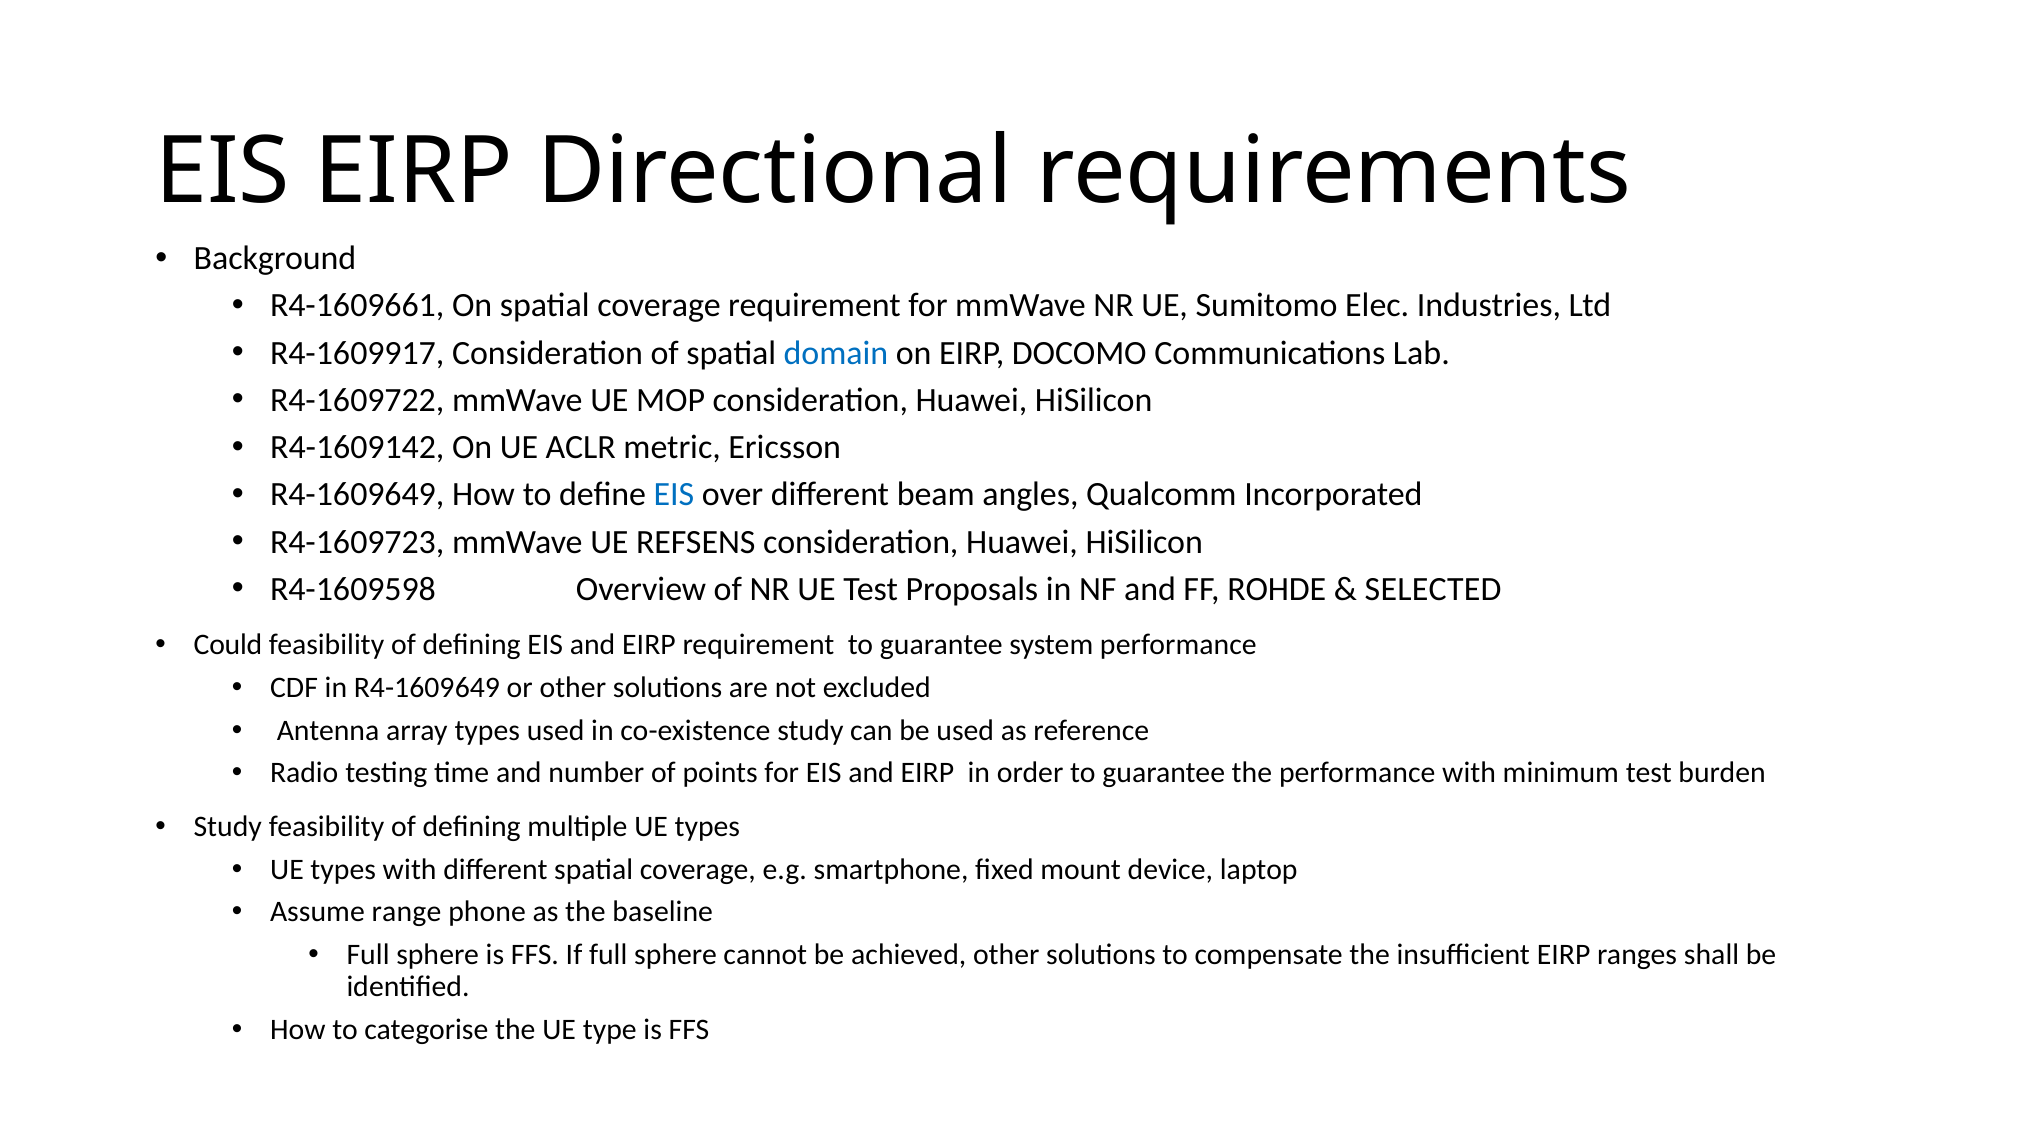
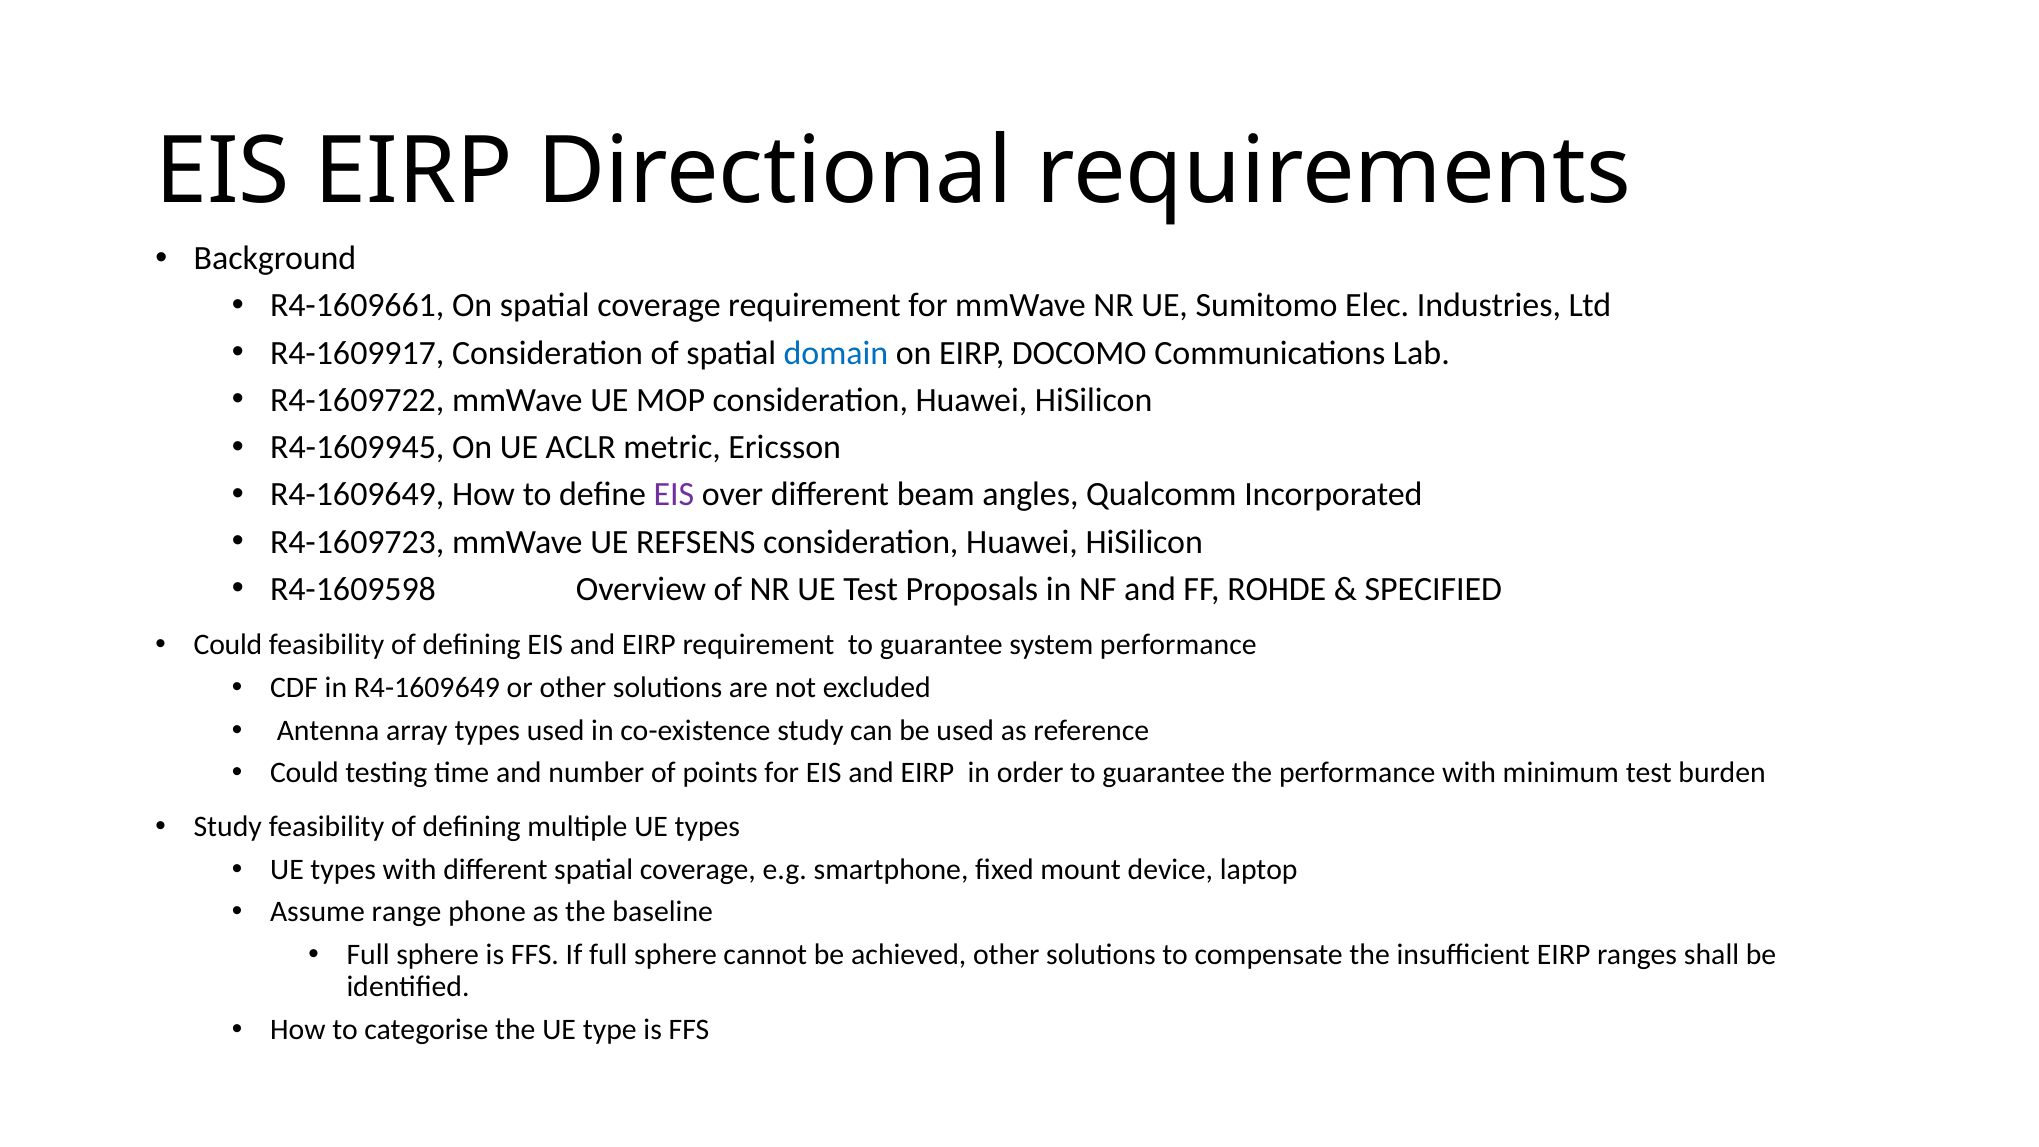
R4-1609142: R4-1609142 -> R4-1609945
EIS at (674, 495) colour: blue -> purple
SELECTED: SELECTED -> SPECIFIED
Radio at (304, 773): Radio -> Could
